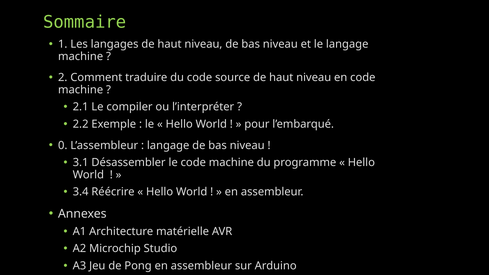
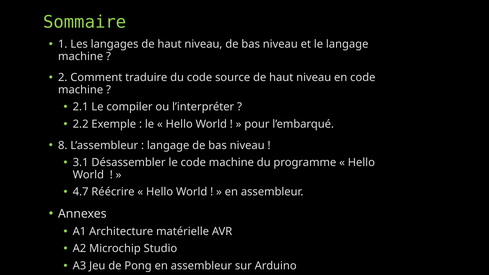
0: 0 -> 8
3.4: 3.4 -> 4.7
